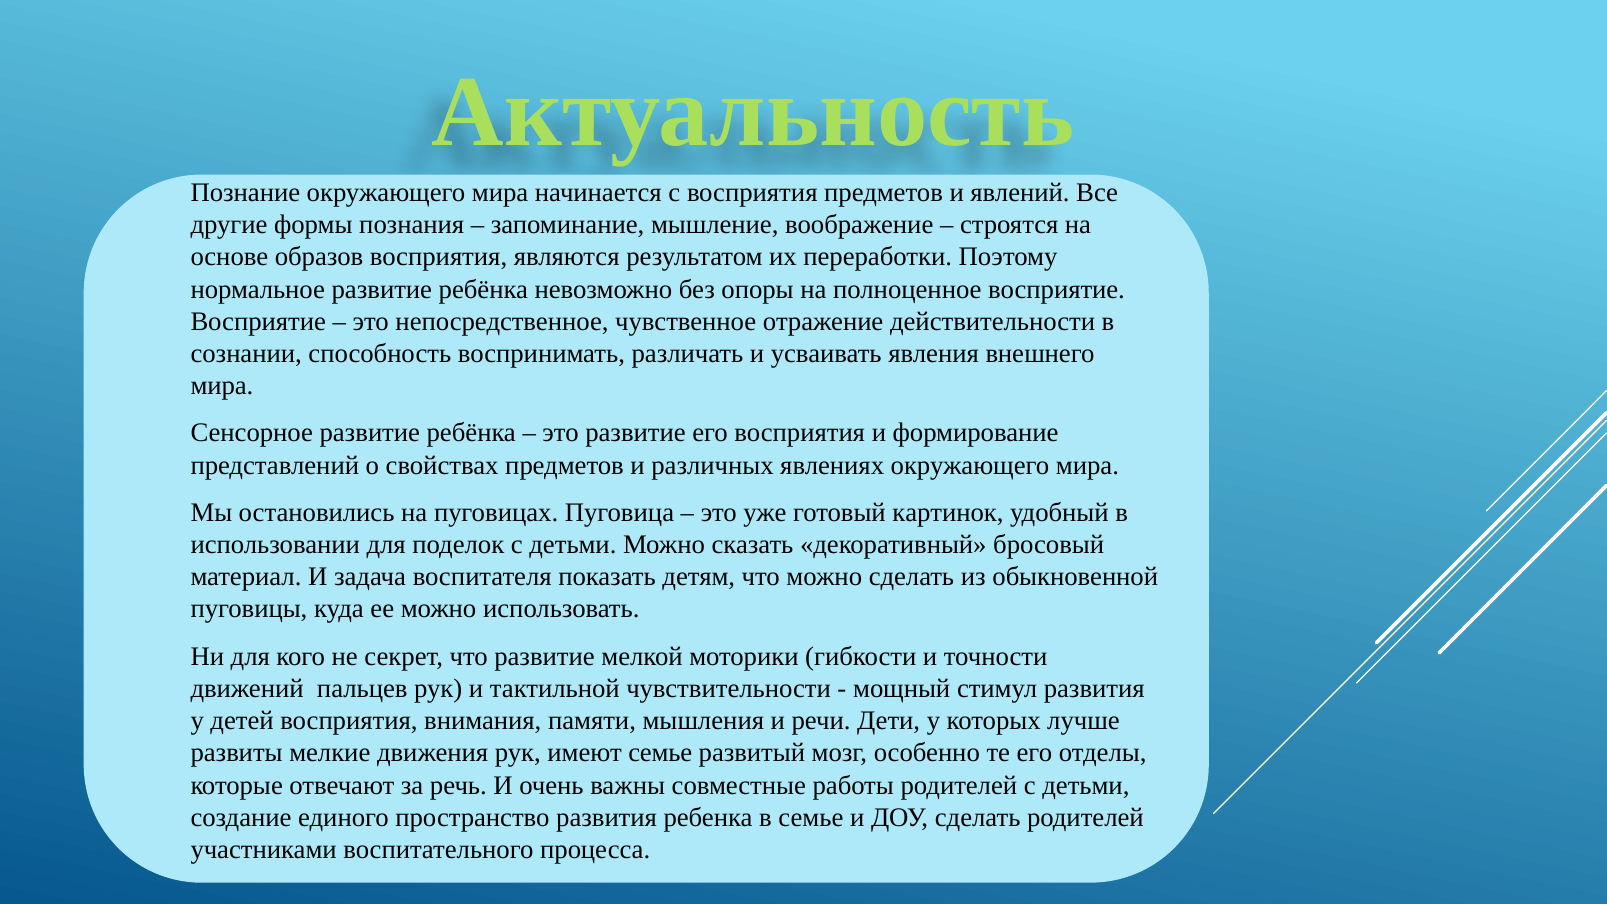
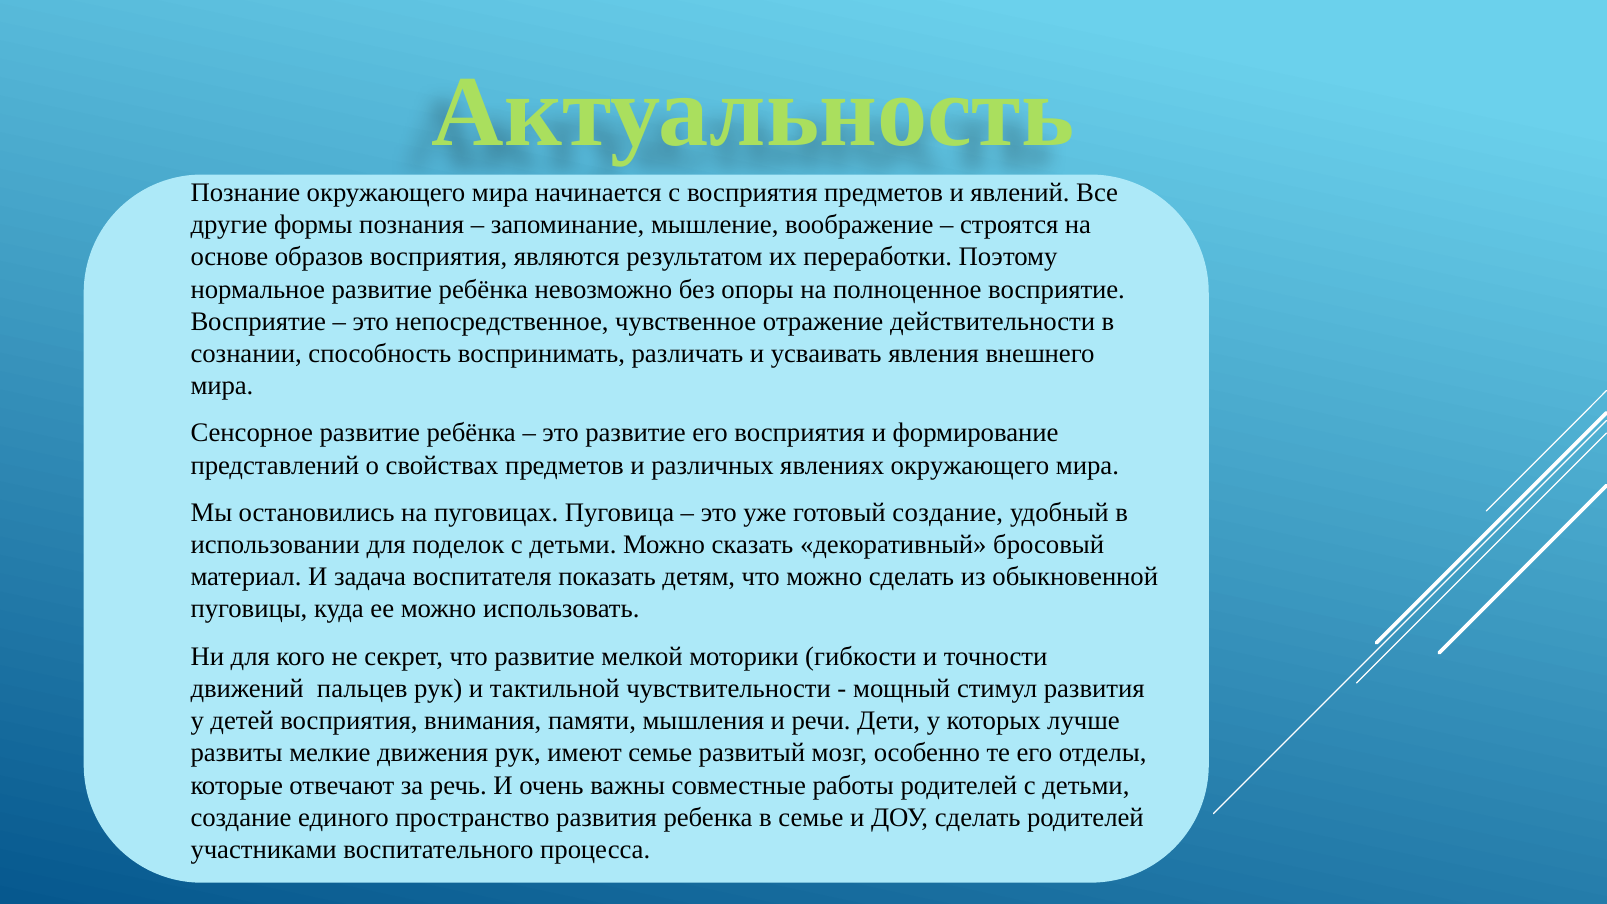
готовый картинок: картинок -> создание
